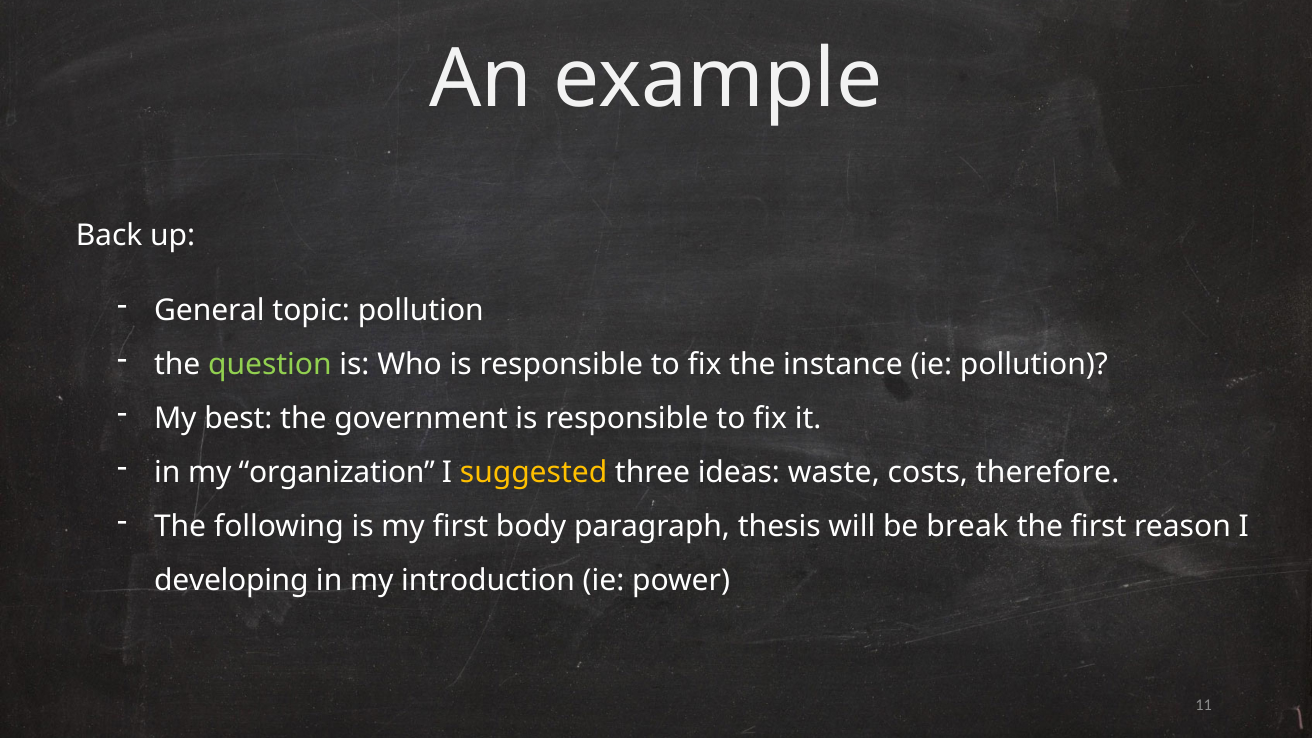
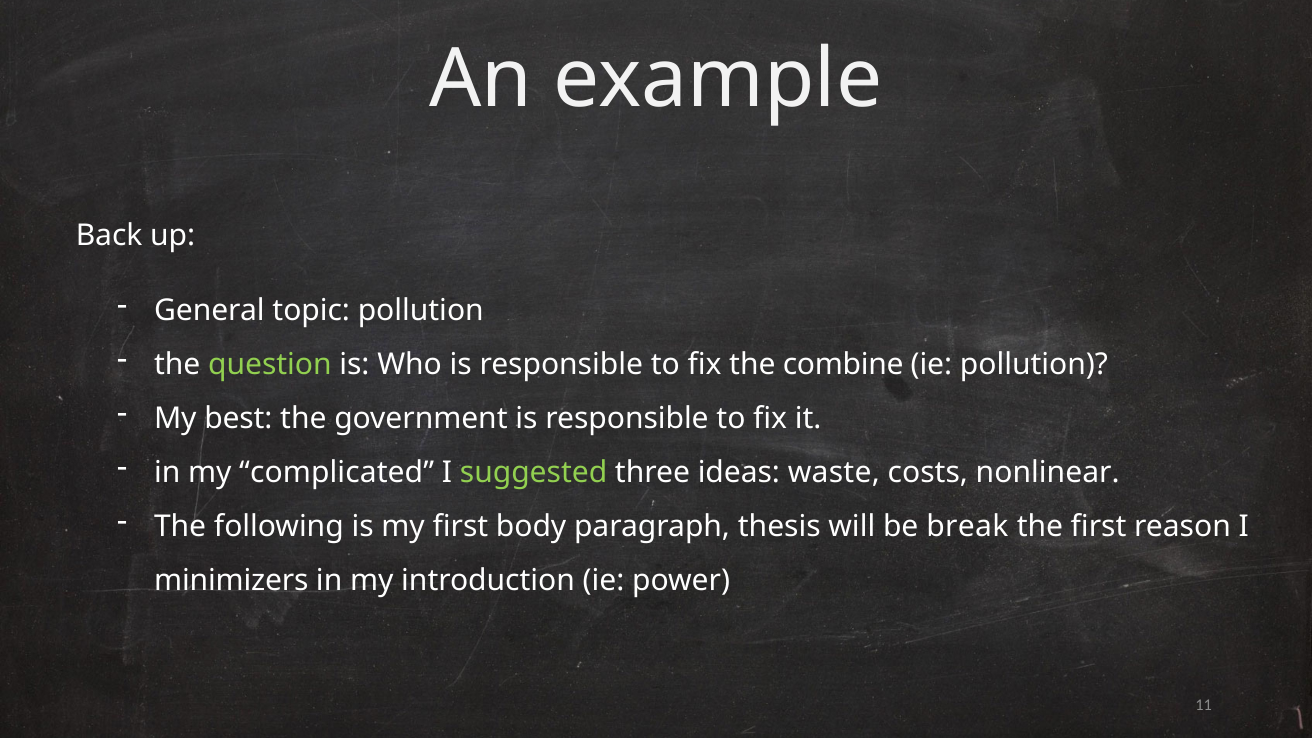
instance: instance -> combine
organization: organization -> complicated
suggested colour: yellow -> light green
therefore: therefore -> nonlinear
developing: developing -> minimizers
